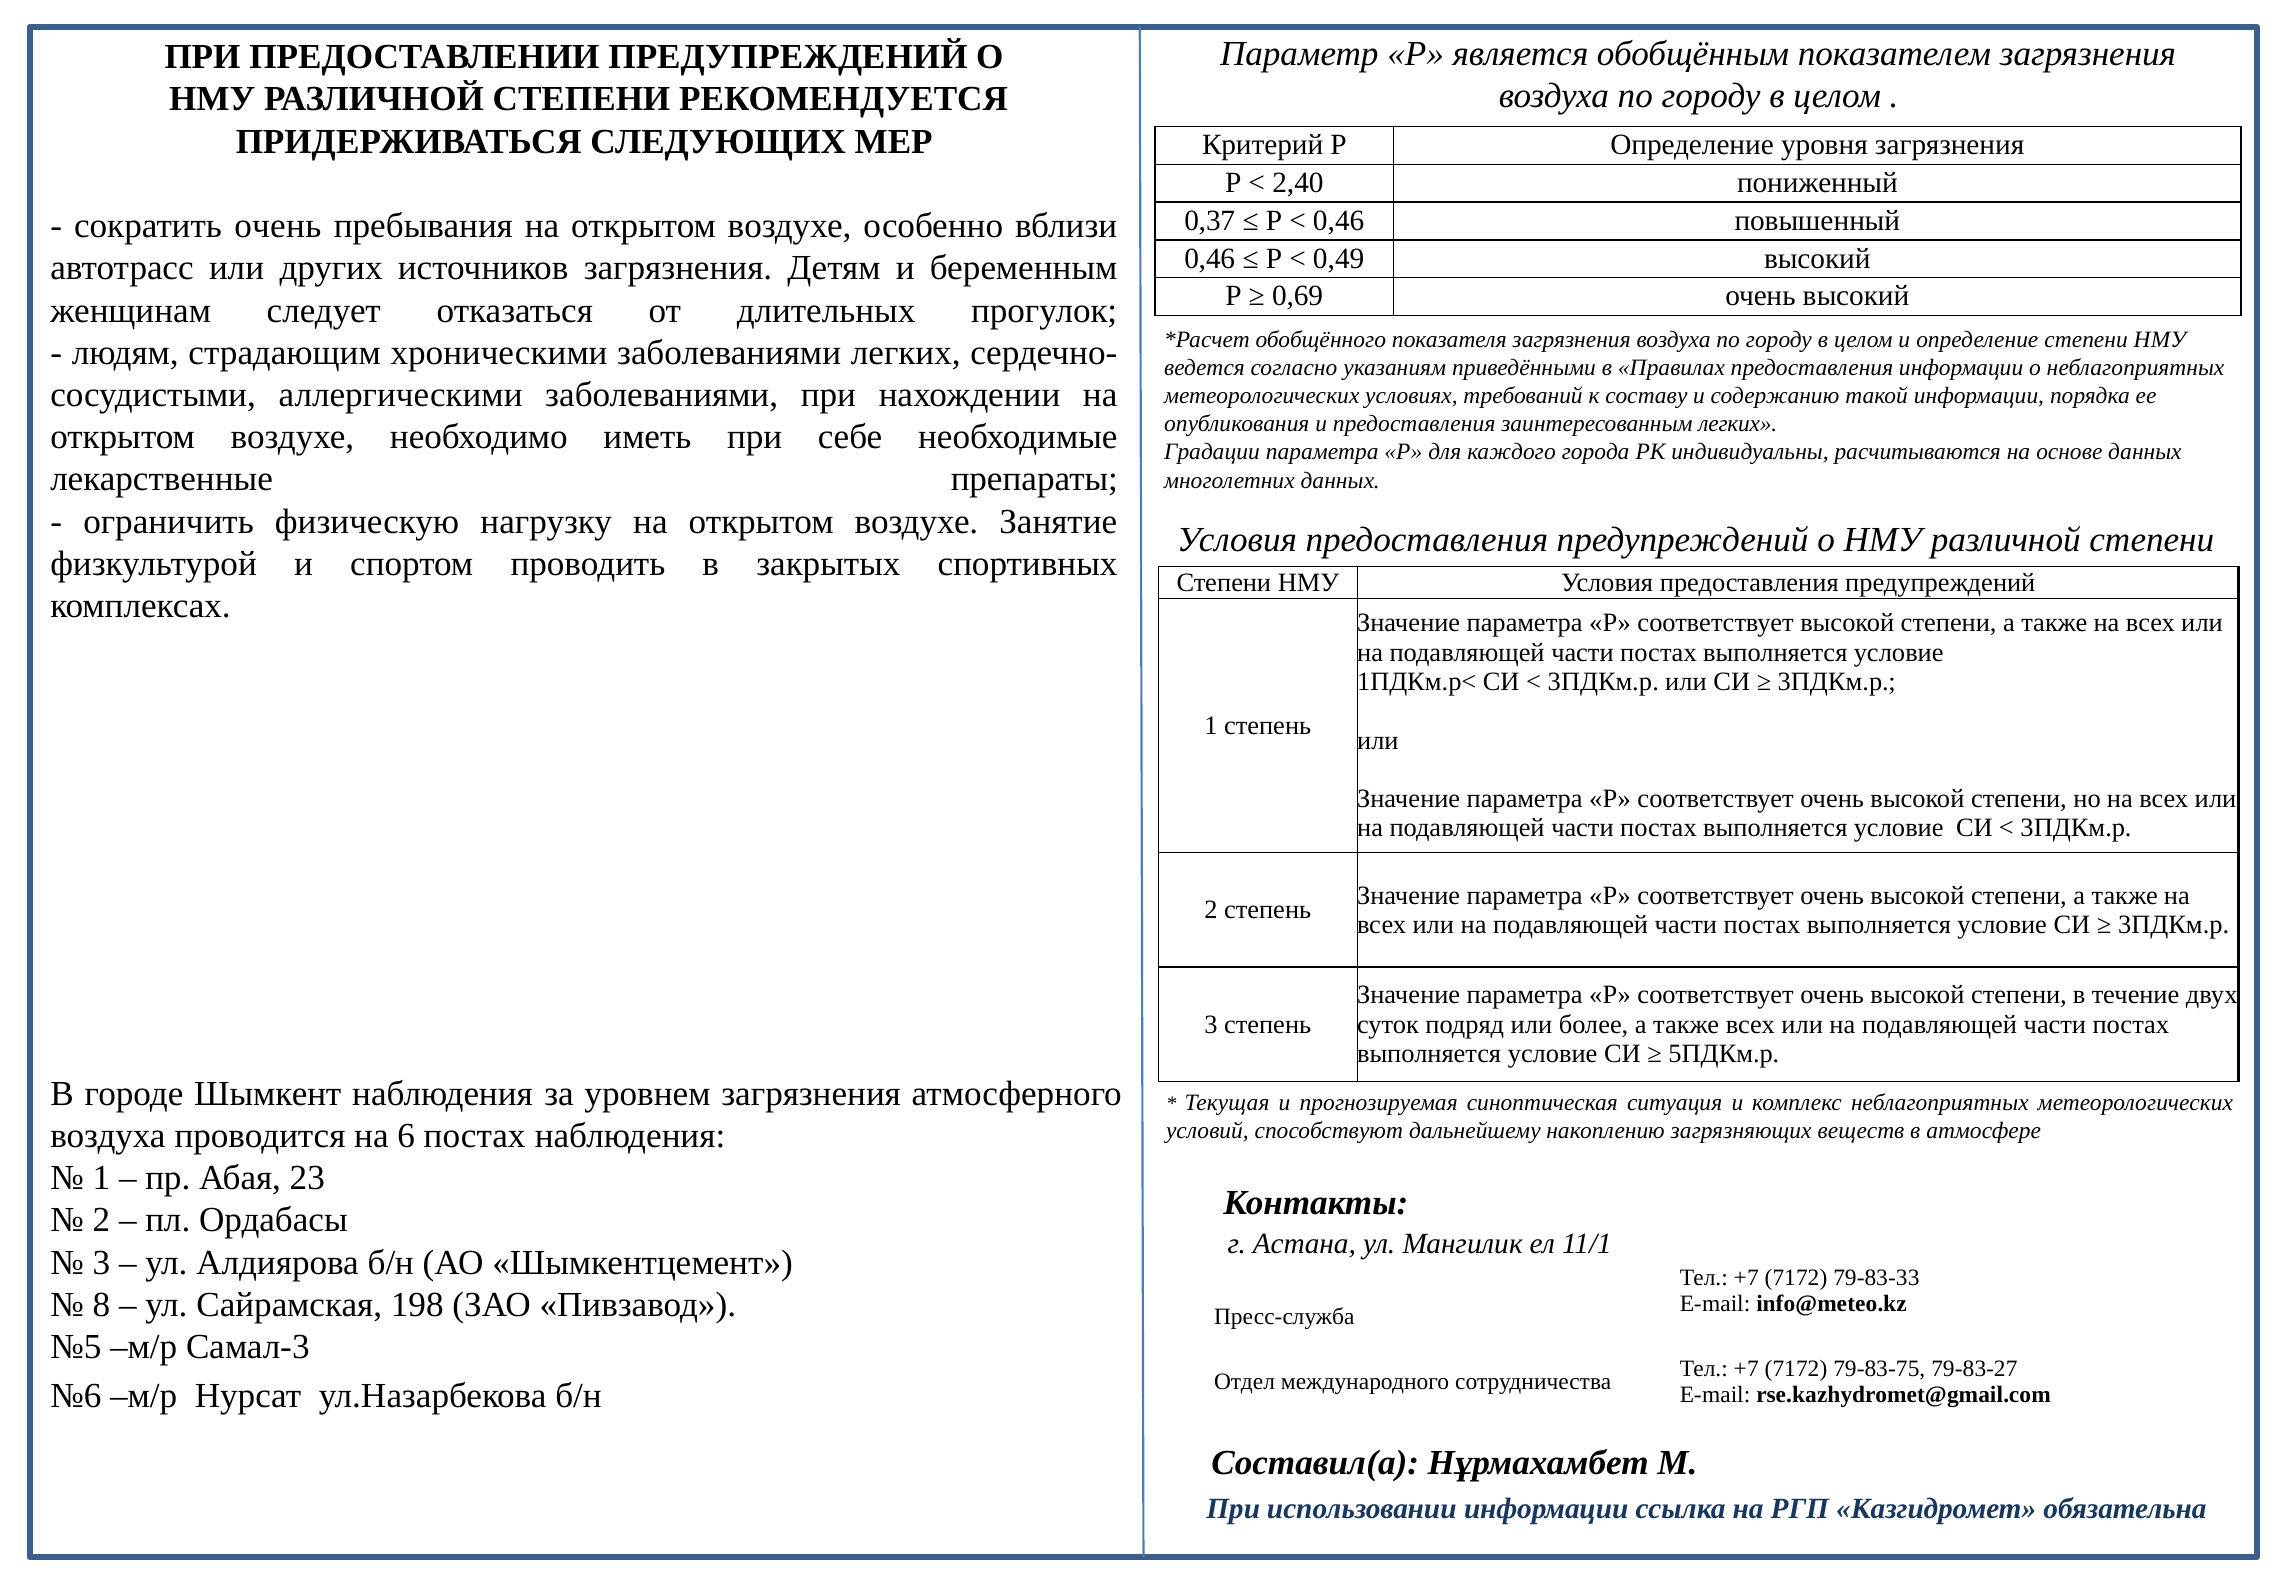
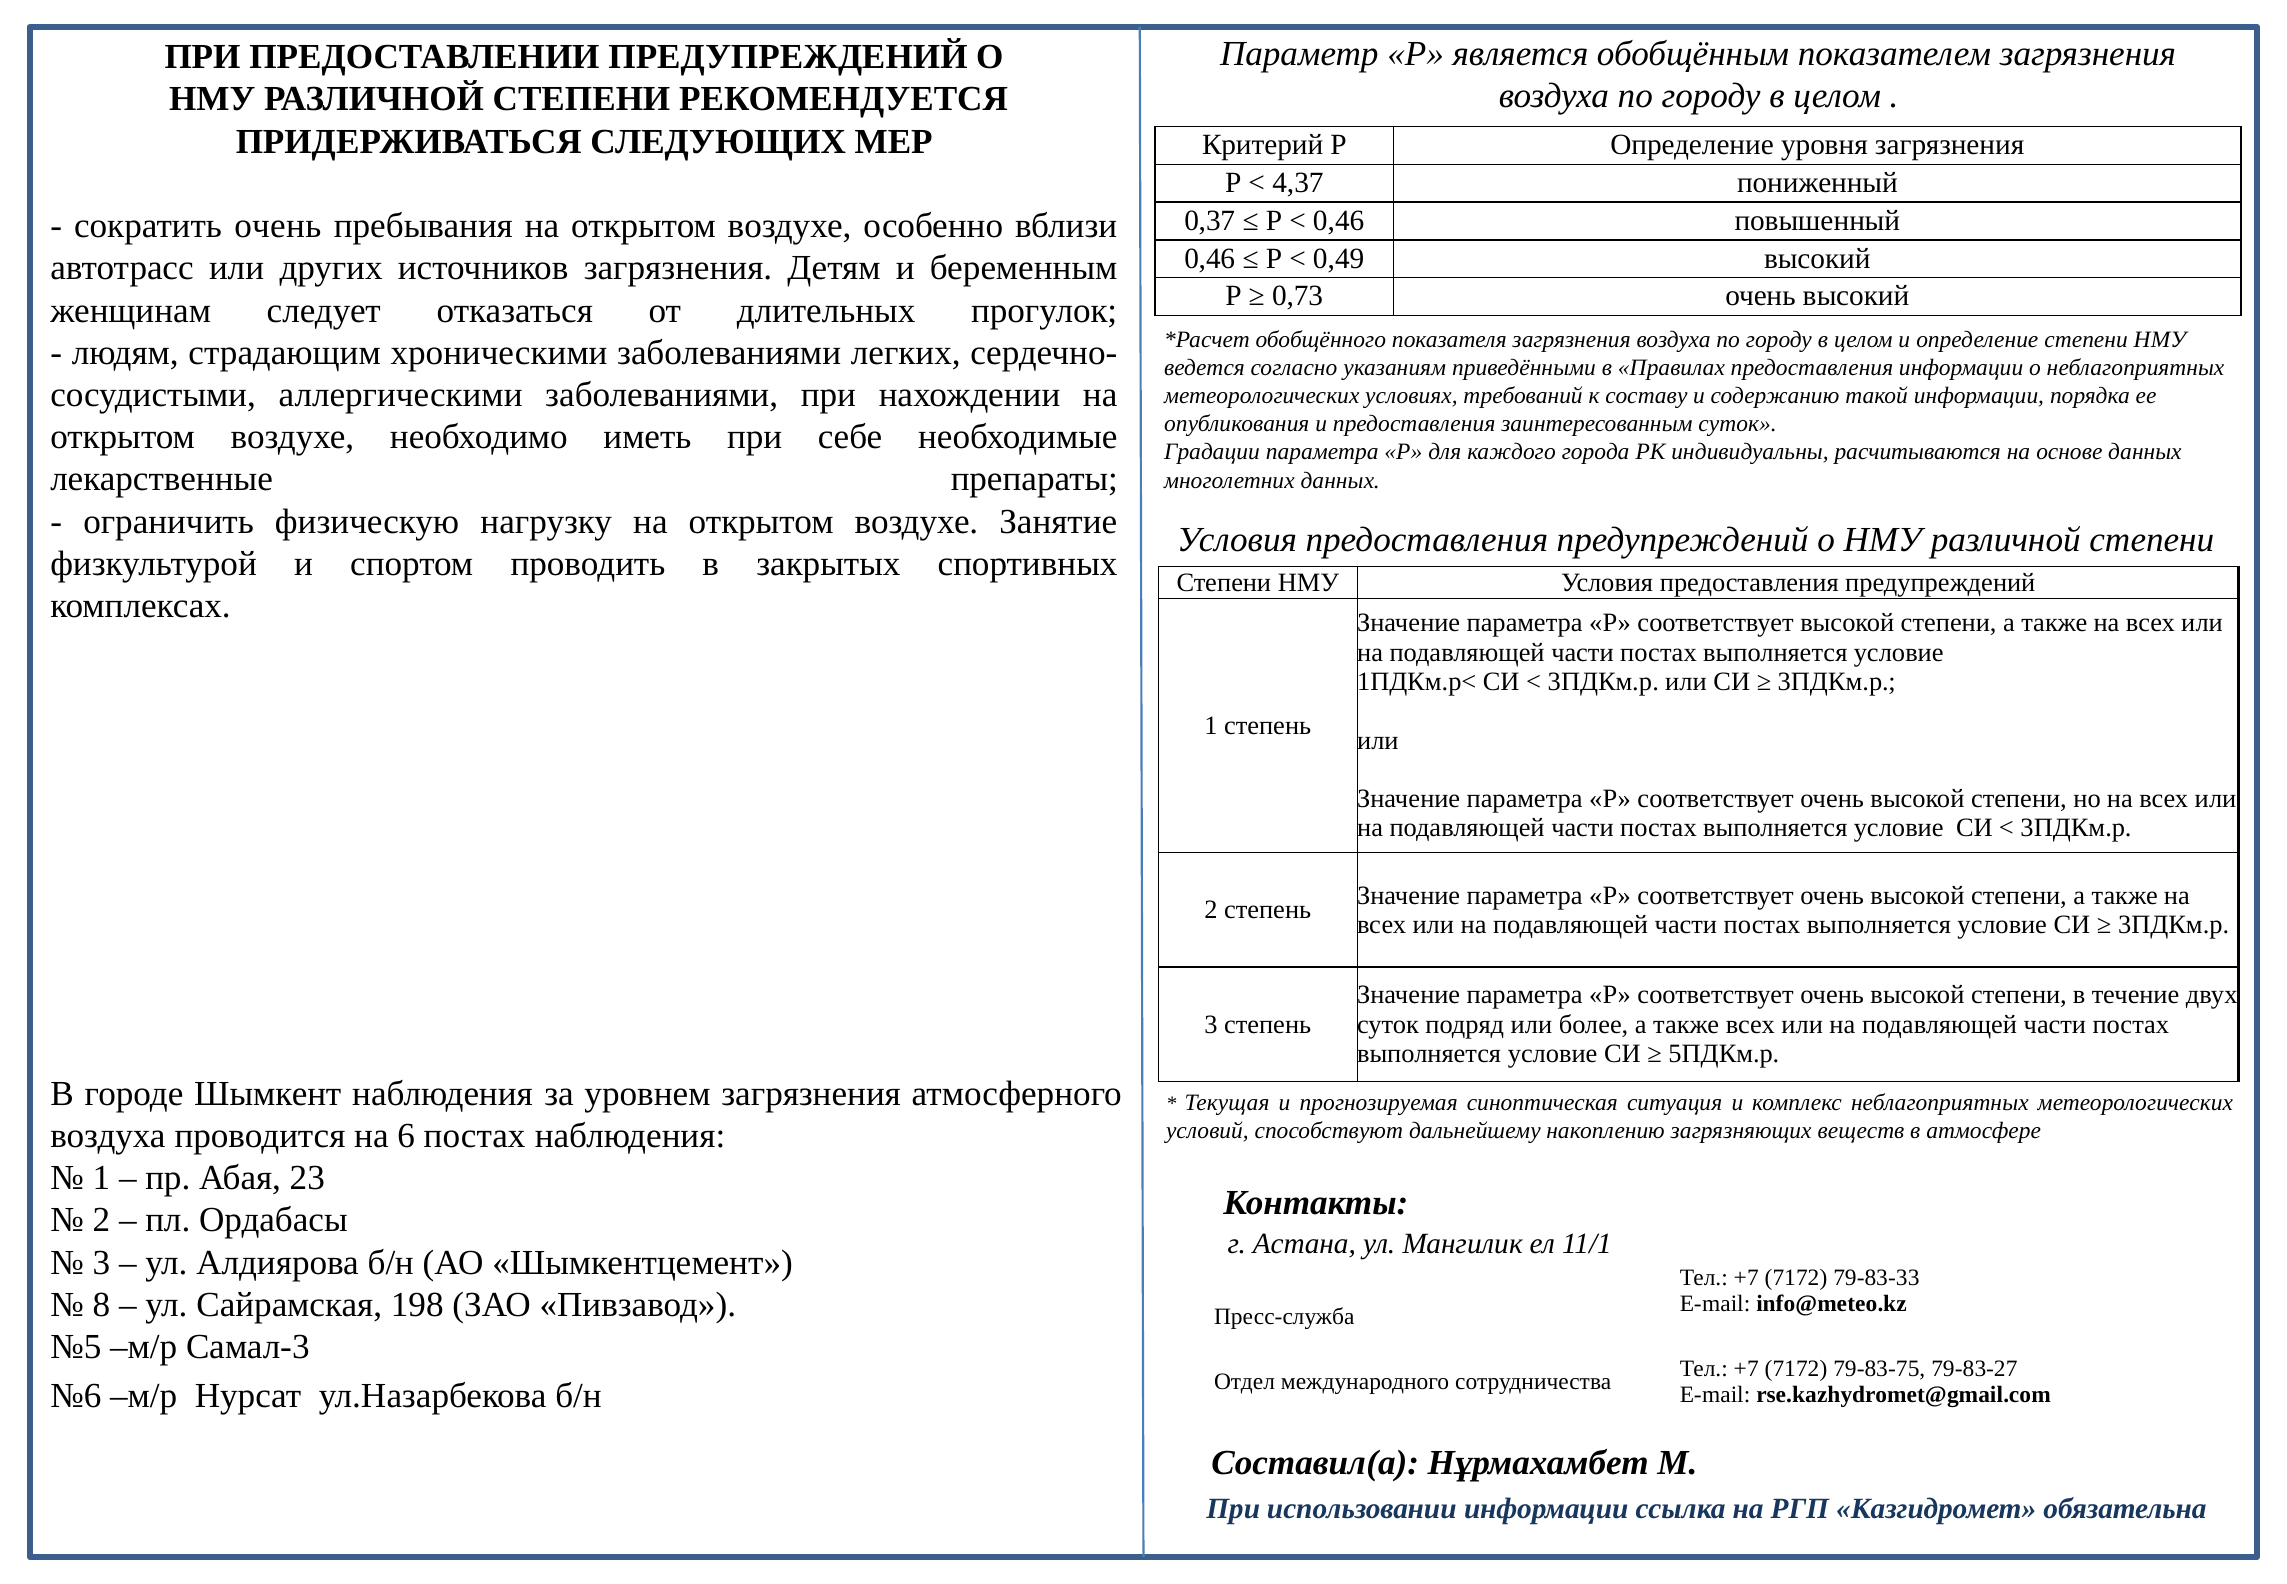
2,40: 2,40 -> 4,37
0,69: 0,69 -> 0,73
заинтересованным легких: легких -> суток
